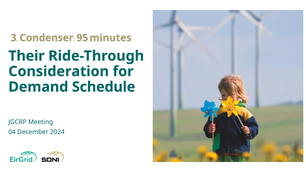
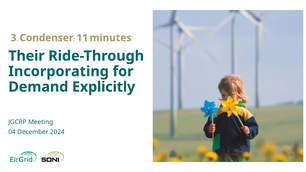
95: 95 -> 11
Consideration: Consideration -> Incorporating
Schedule: Schedule -> Explicitly
